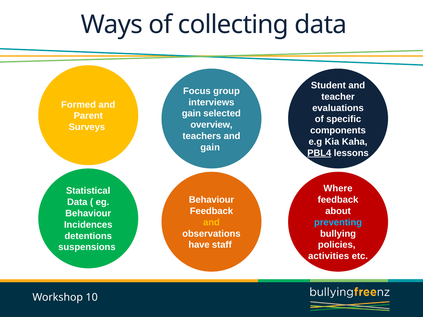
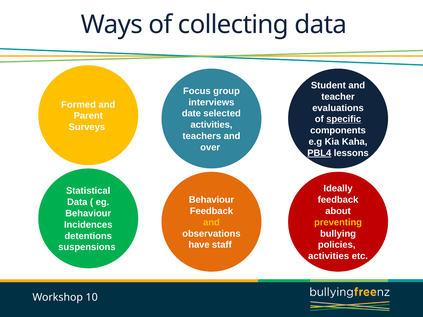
gain at (191, 114): gain -> date
specific underline: none -> present
overview at (211, 125): overview -> activities
gain at (210, 147): gain -> over
Where: Where -> Ideally
preventing colour: light blue -> yellow
